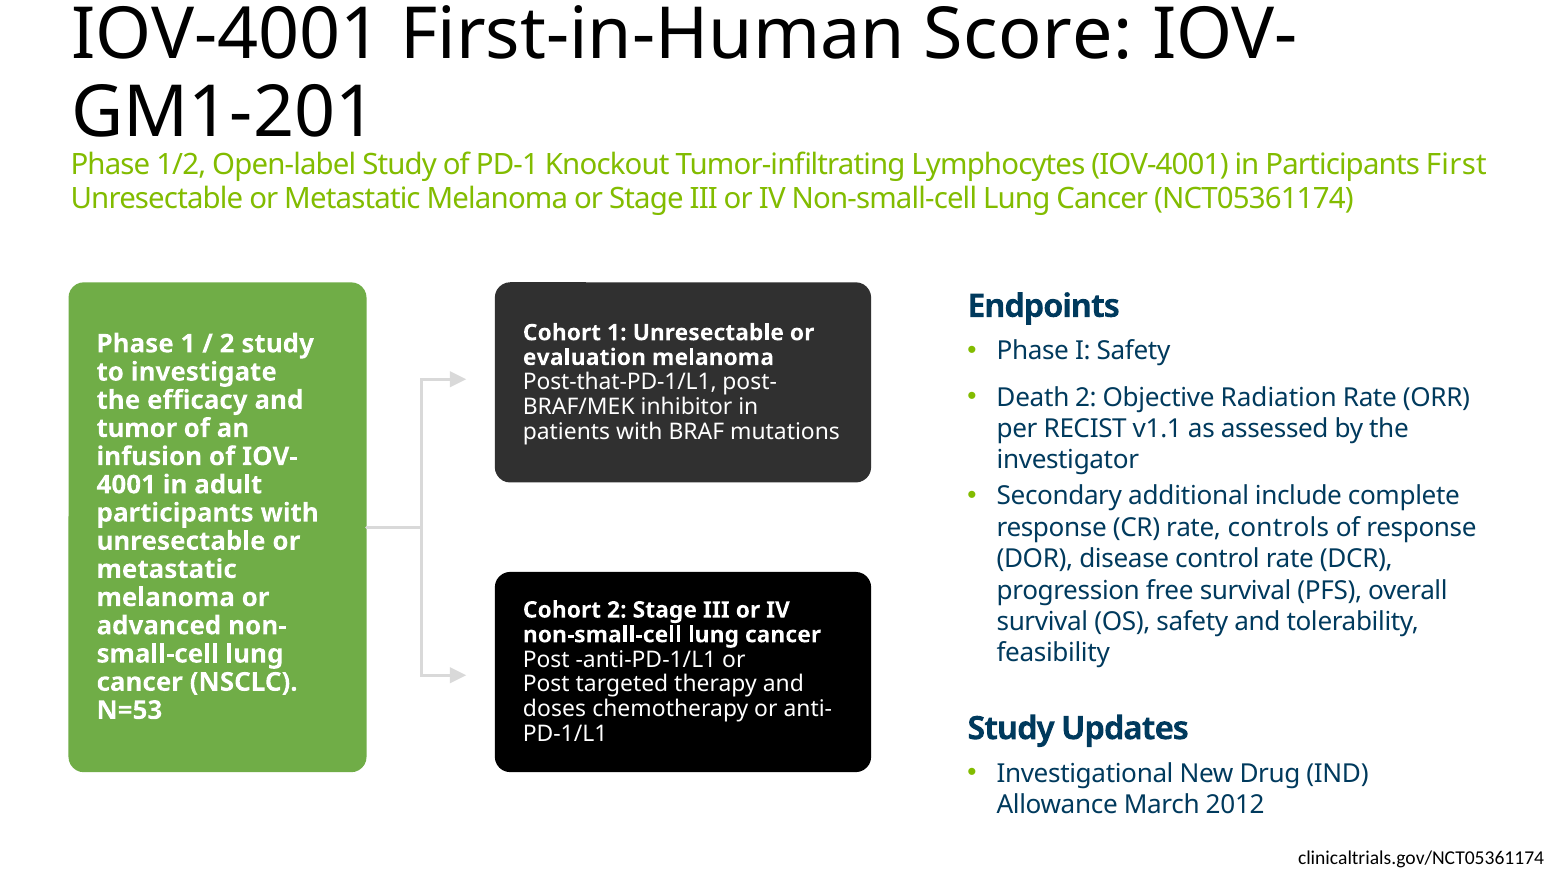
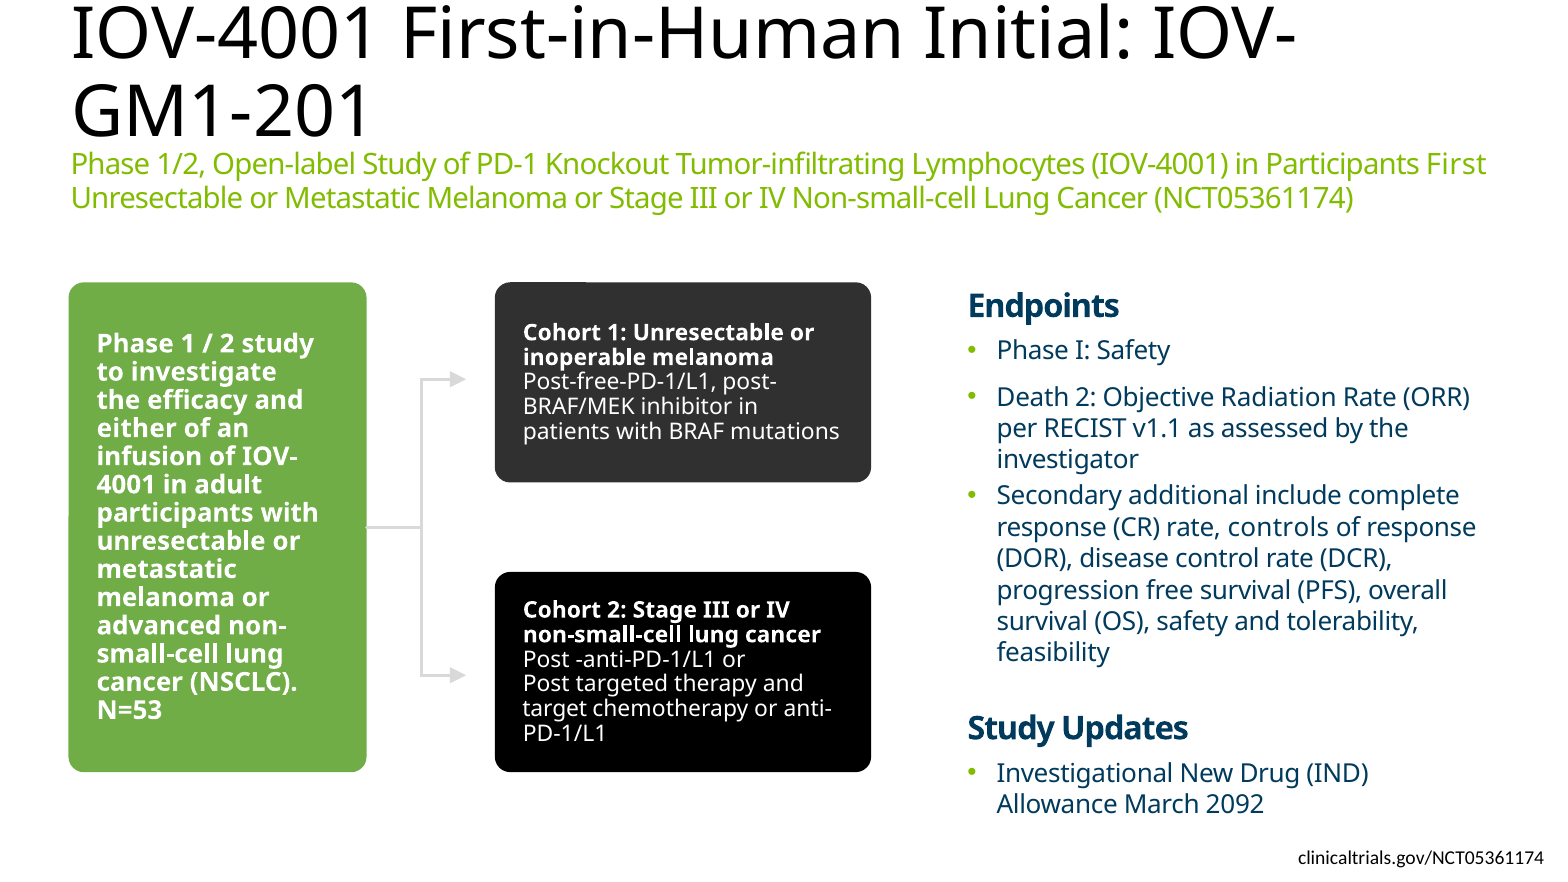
Score: Score -> Initial
evaluation: evaluation -> inoperable
Post-that-PD-1/L1: Post-that-PD-1/L1 -> Post-free-PD-1/L1
tumor: tumor -> either
doses: doses -> target
2012: 2012 -> 2092
